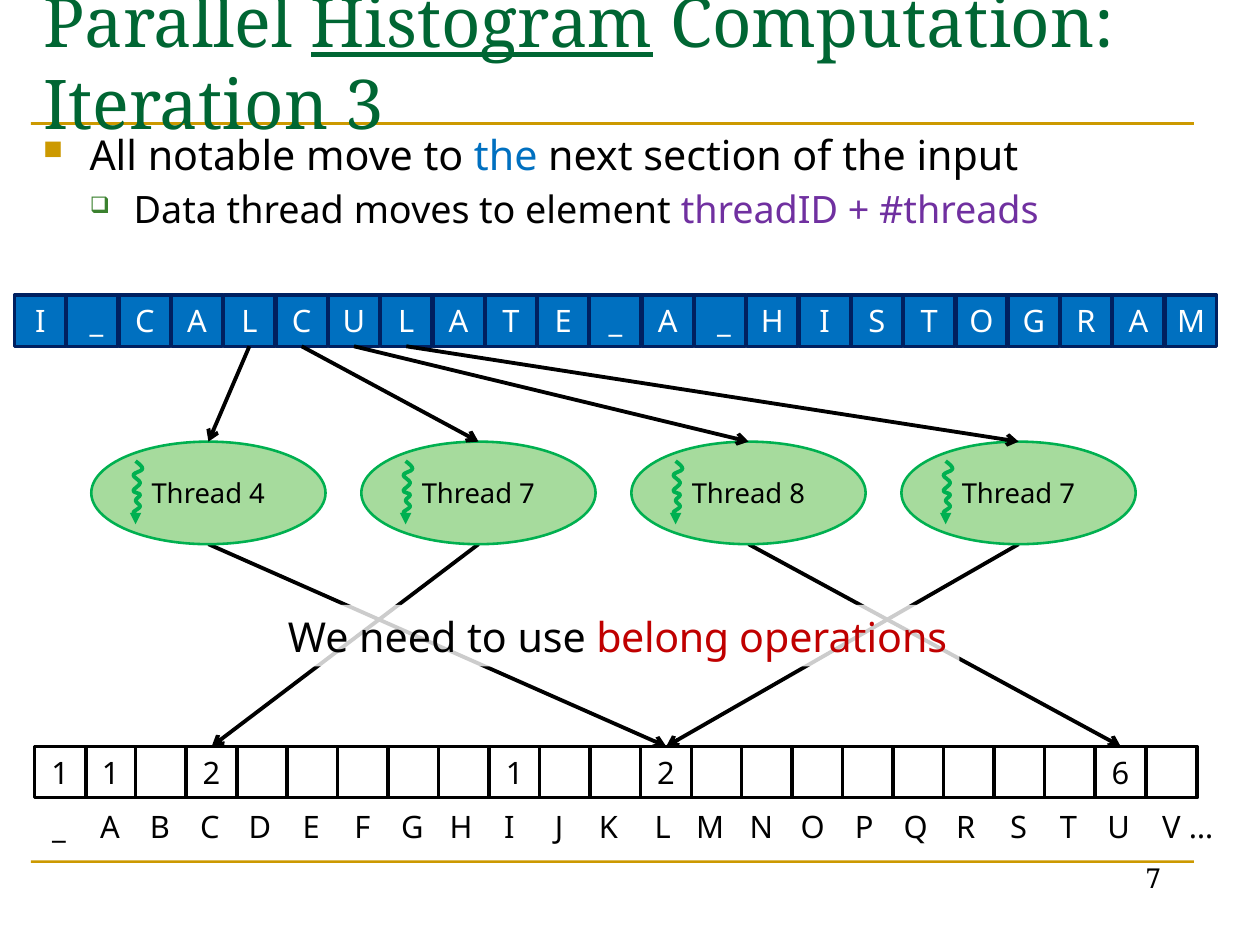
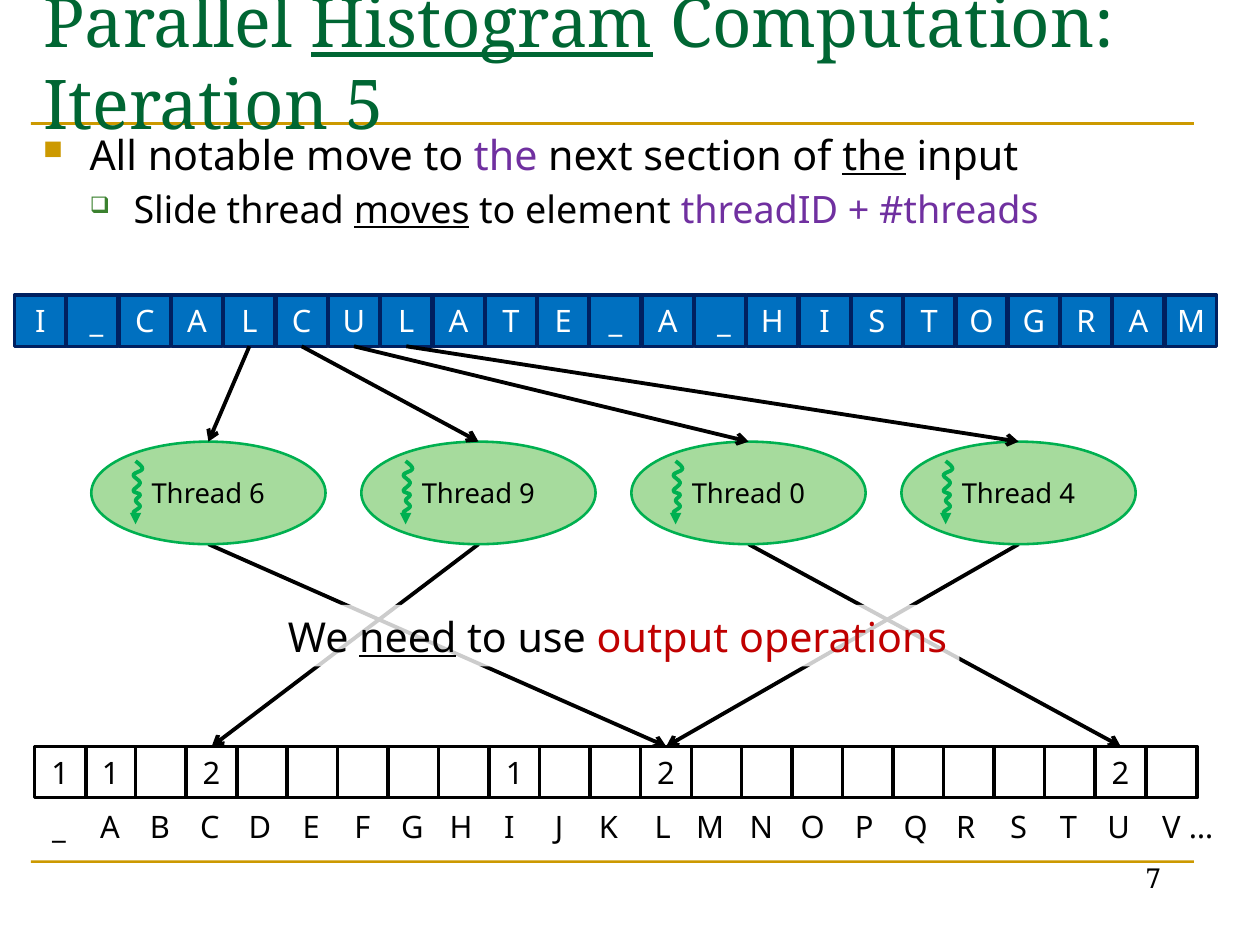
3: 3 -> 5
the at (506, 156) colour: blue -> purple
the at (874, 156) underline: none -> present
Data: Data -> Slide
moves underline: none -> present
4: 4 -> 6
7 at (527, 495): 7 -> 9
8: 8 -> 0
7 at (1067, 495): 7 -> 4
need underline: none -> present
belong: belong -> output
6 at (1121, 774): 6 -> 2
